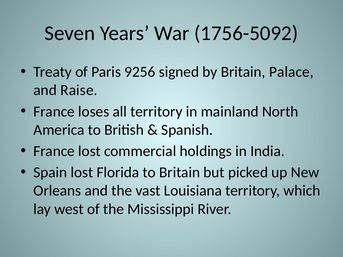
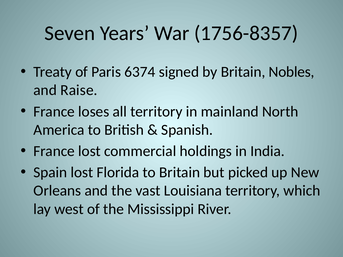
1756-5092: 1756-5092 -> 1756-8357
9256: 9256 -> 6374
Palace: Palace -> Nobles
